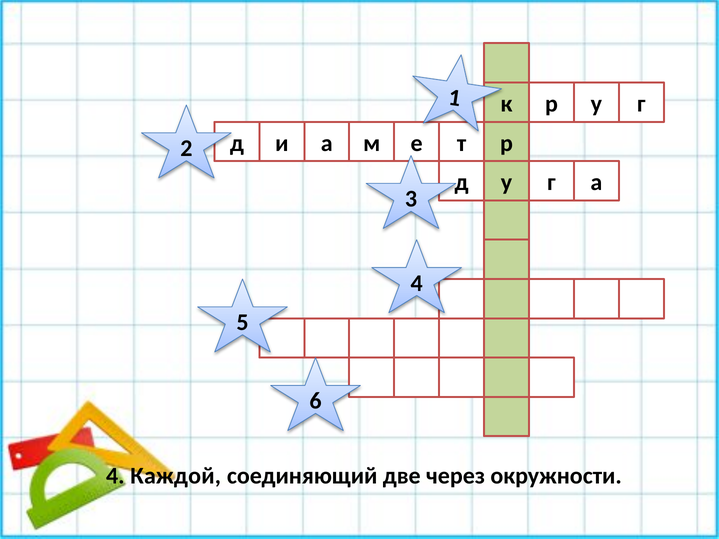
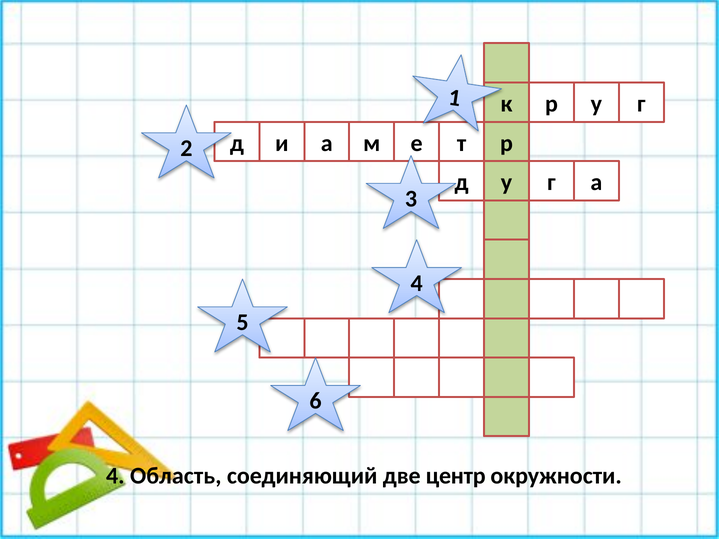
Каждой: Каждой -> Область
через: через -> центр
